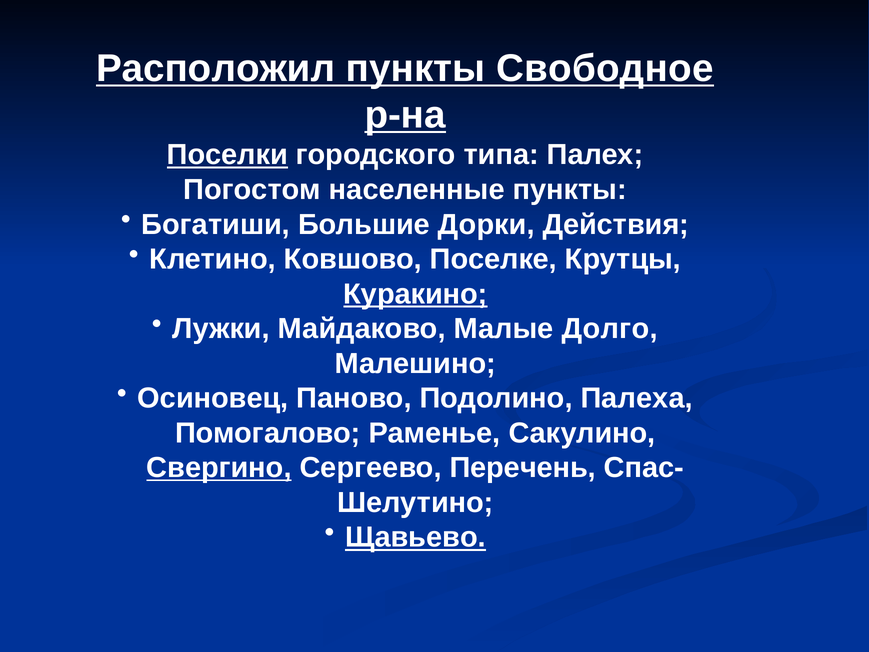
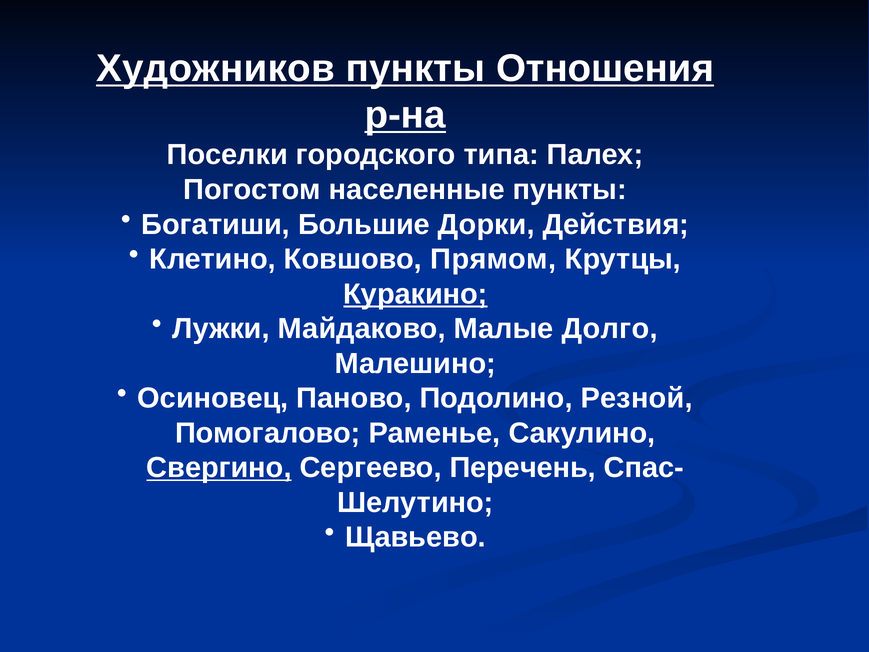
Расположил: Расположил -> Художников
Свободное: Свободное -> Отношения
Поселки underline: present -> none
Поселке: Поселке -> Прямом
Палеха: Палеха -> Резной
Щавьево underline: present -> none
